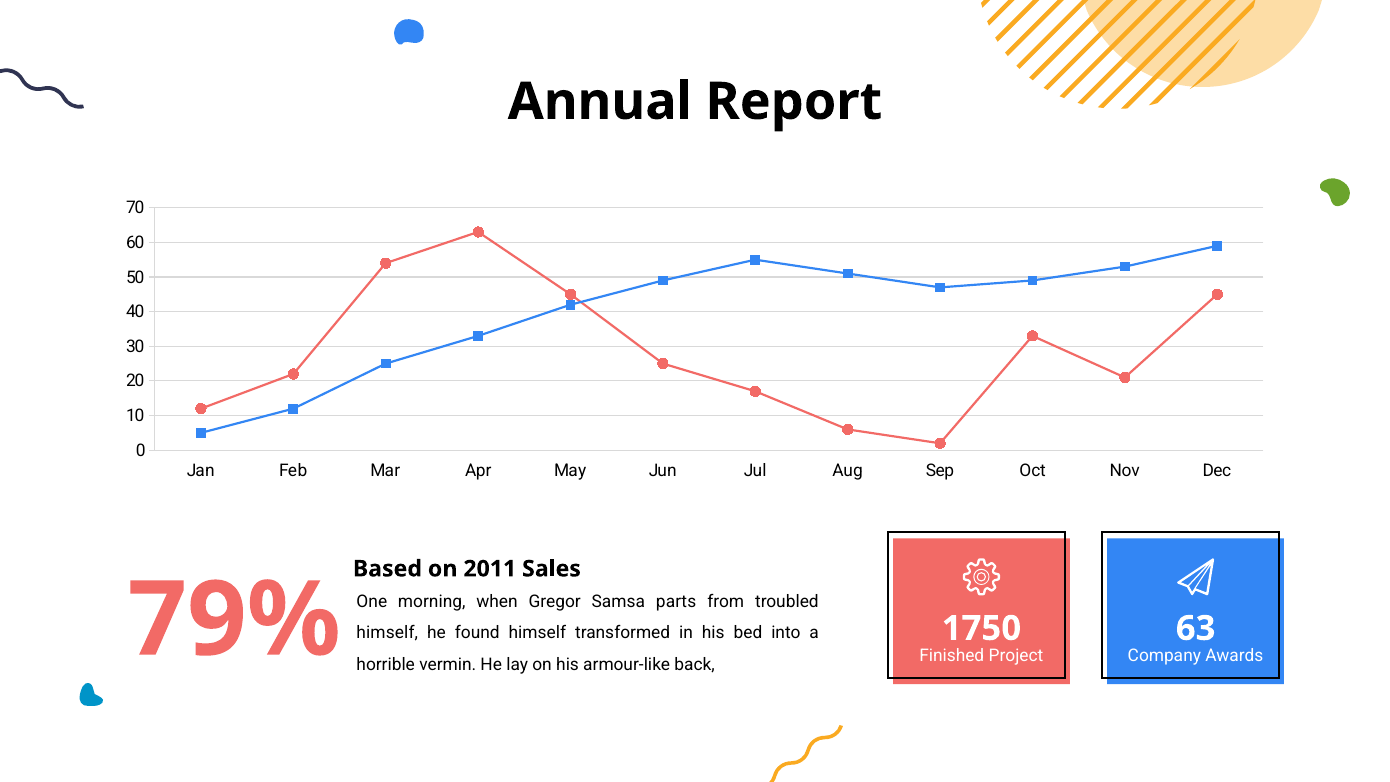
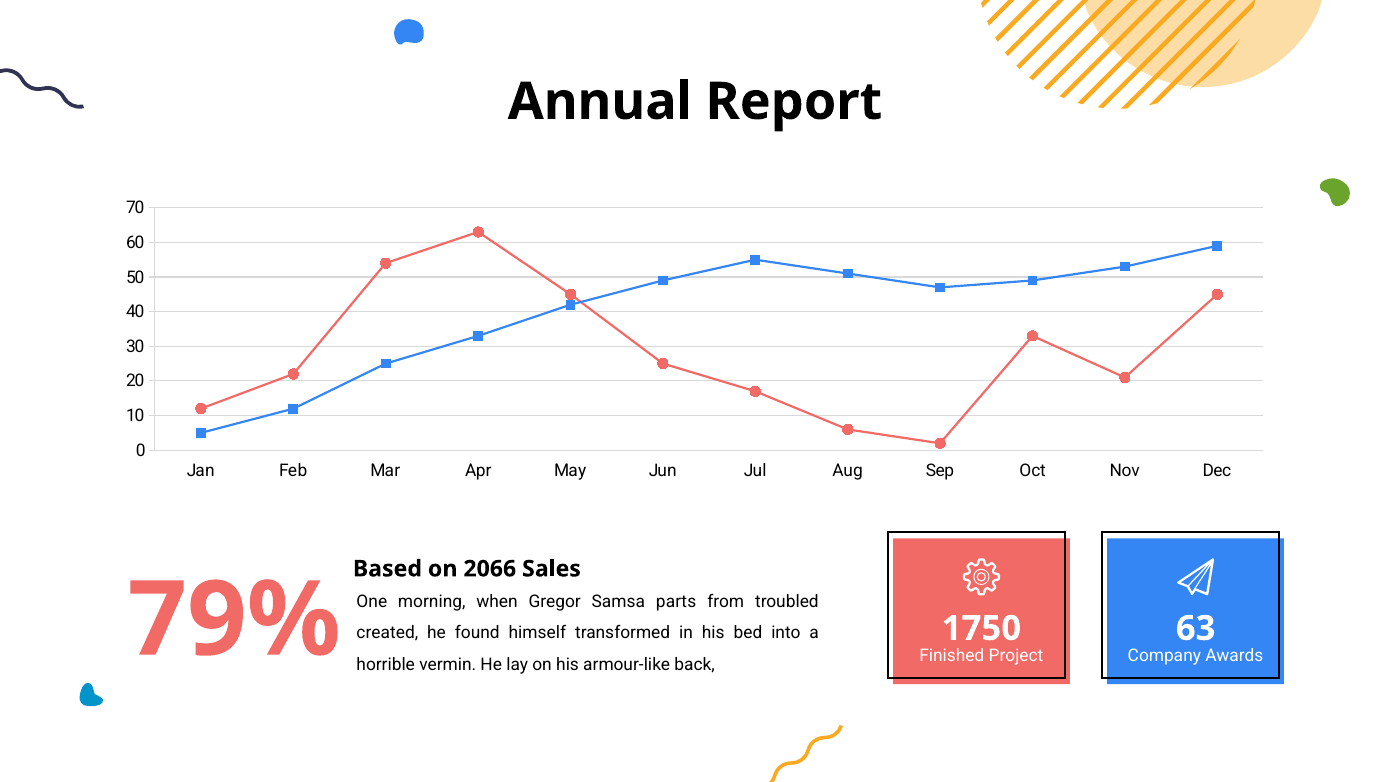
2011: 2011 -> 2066
himself at (387, 633): himself -> created
